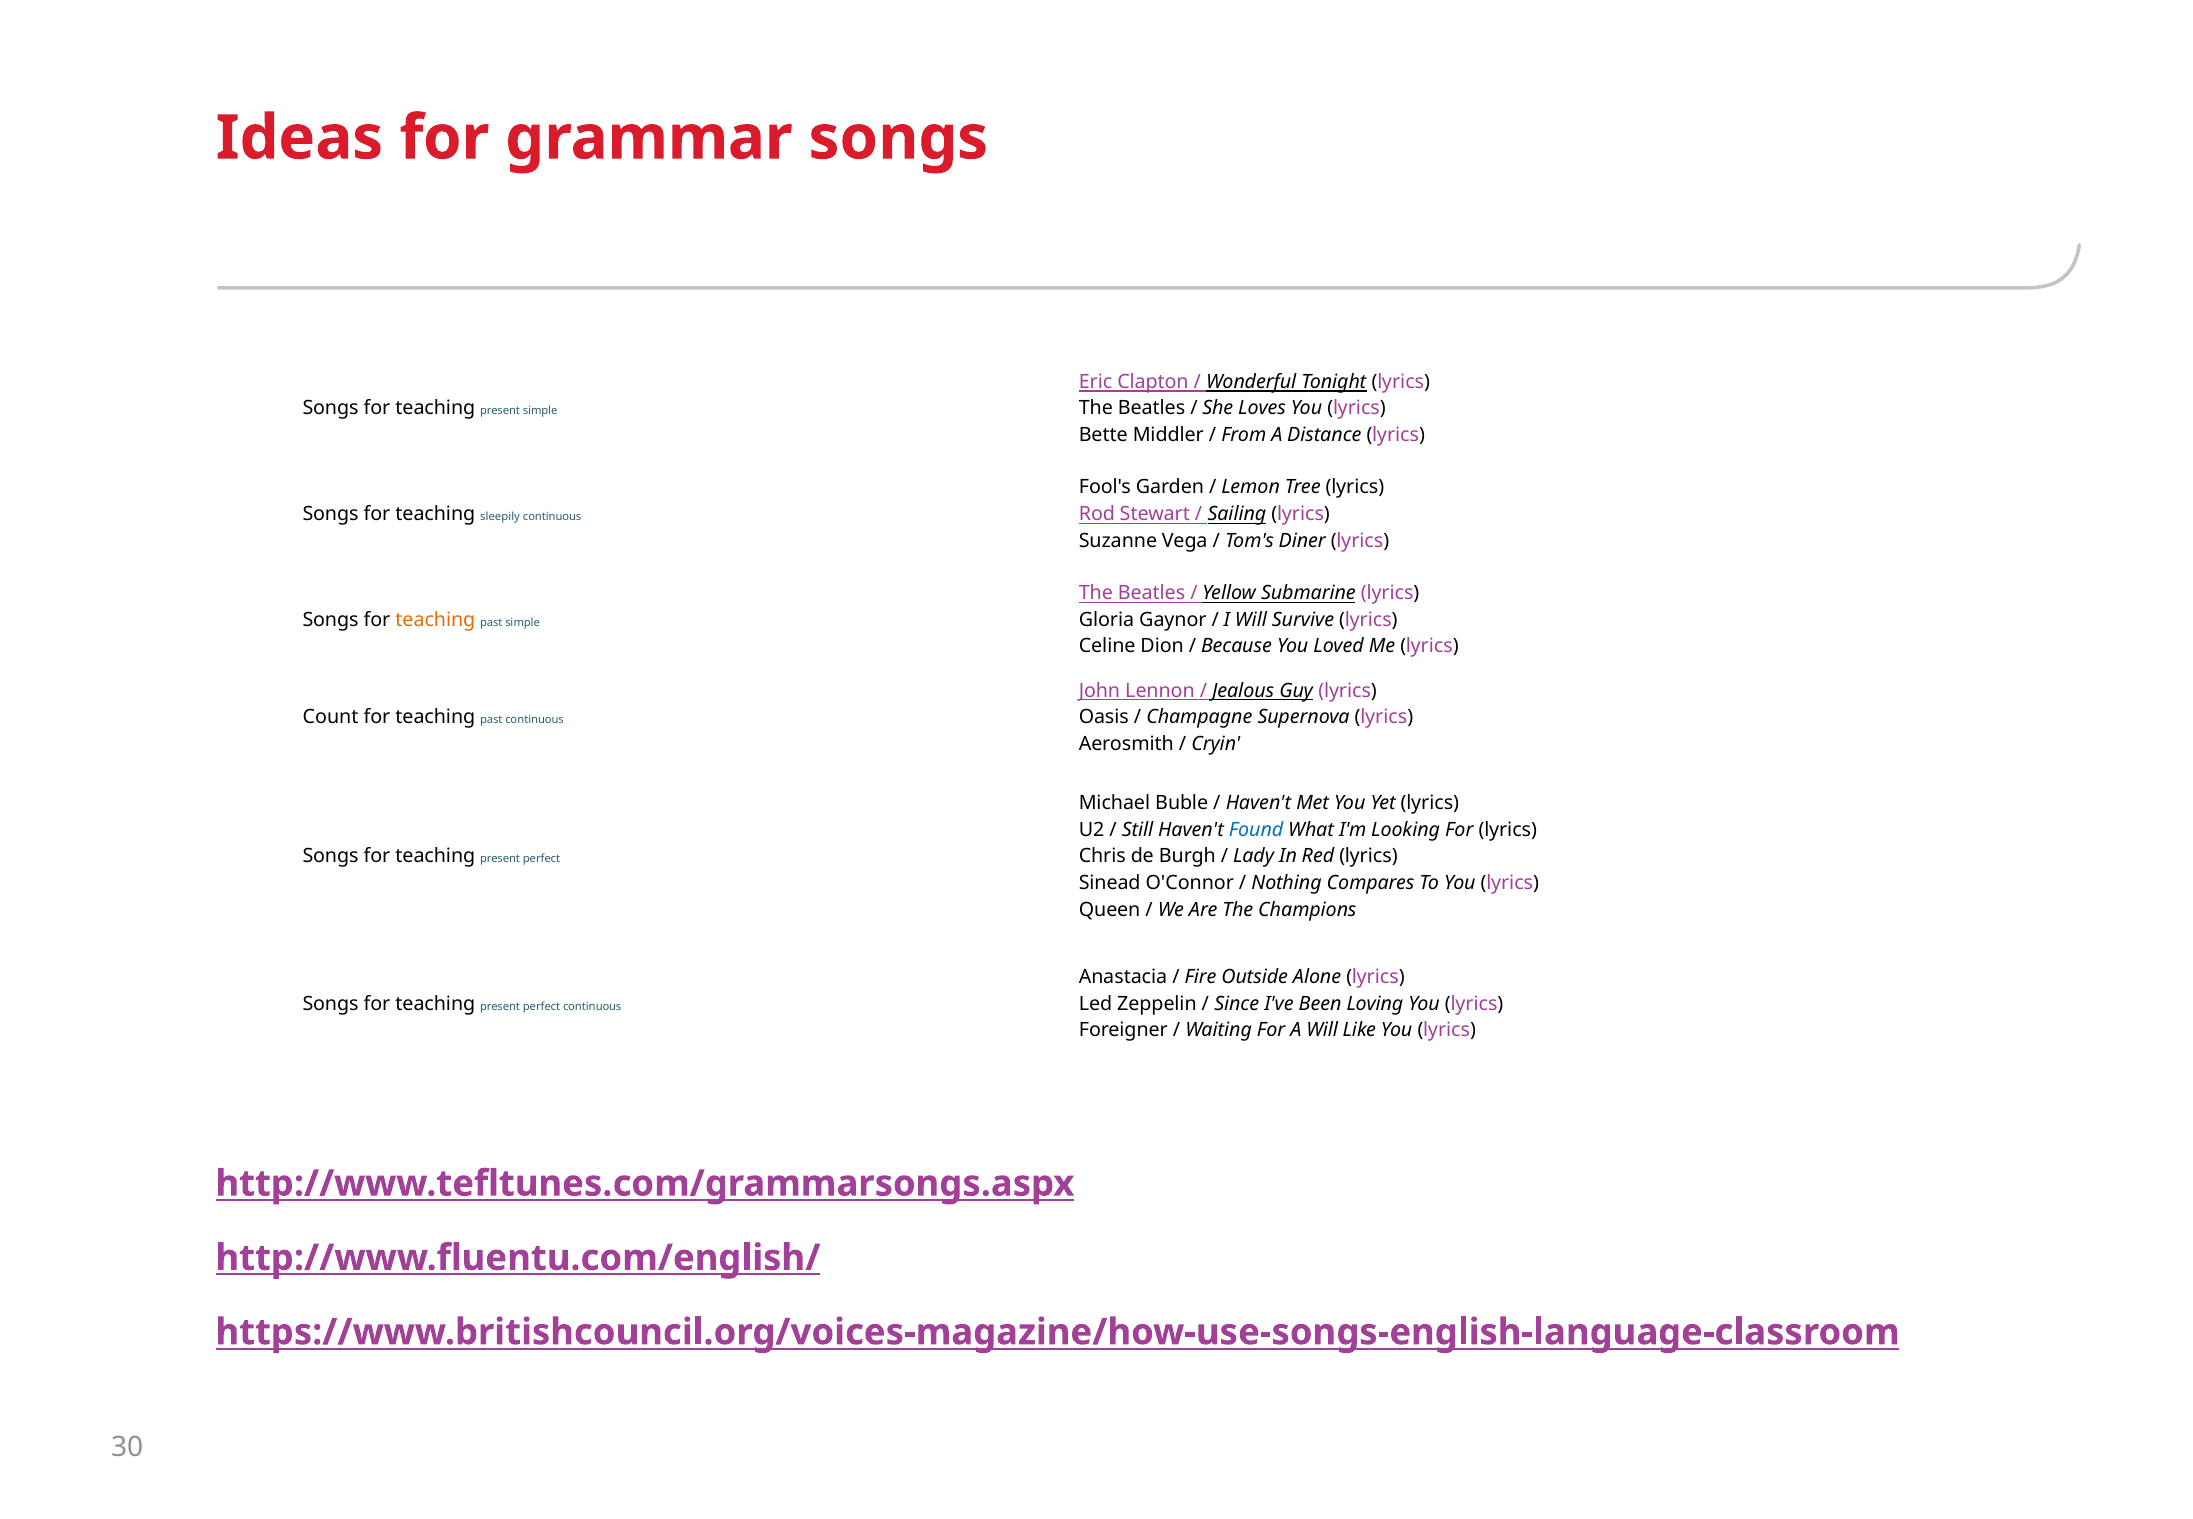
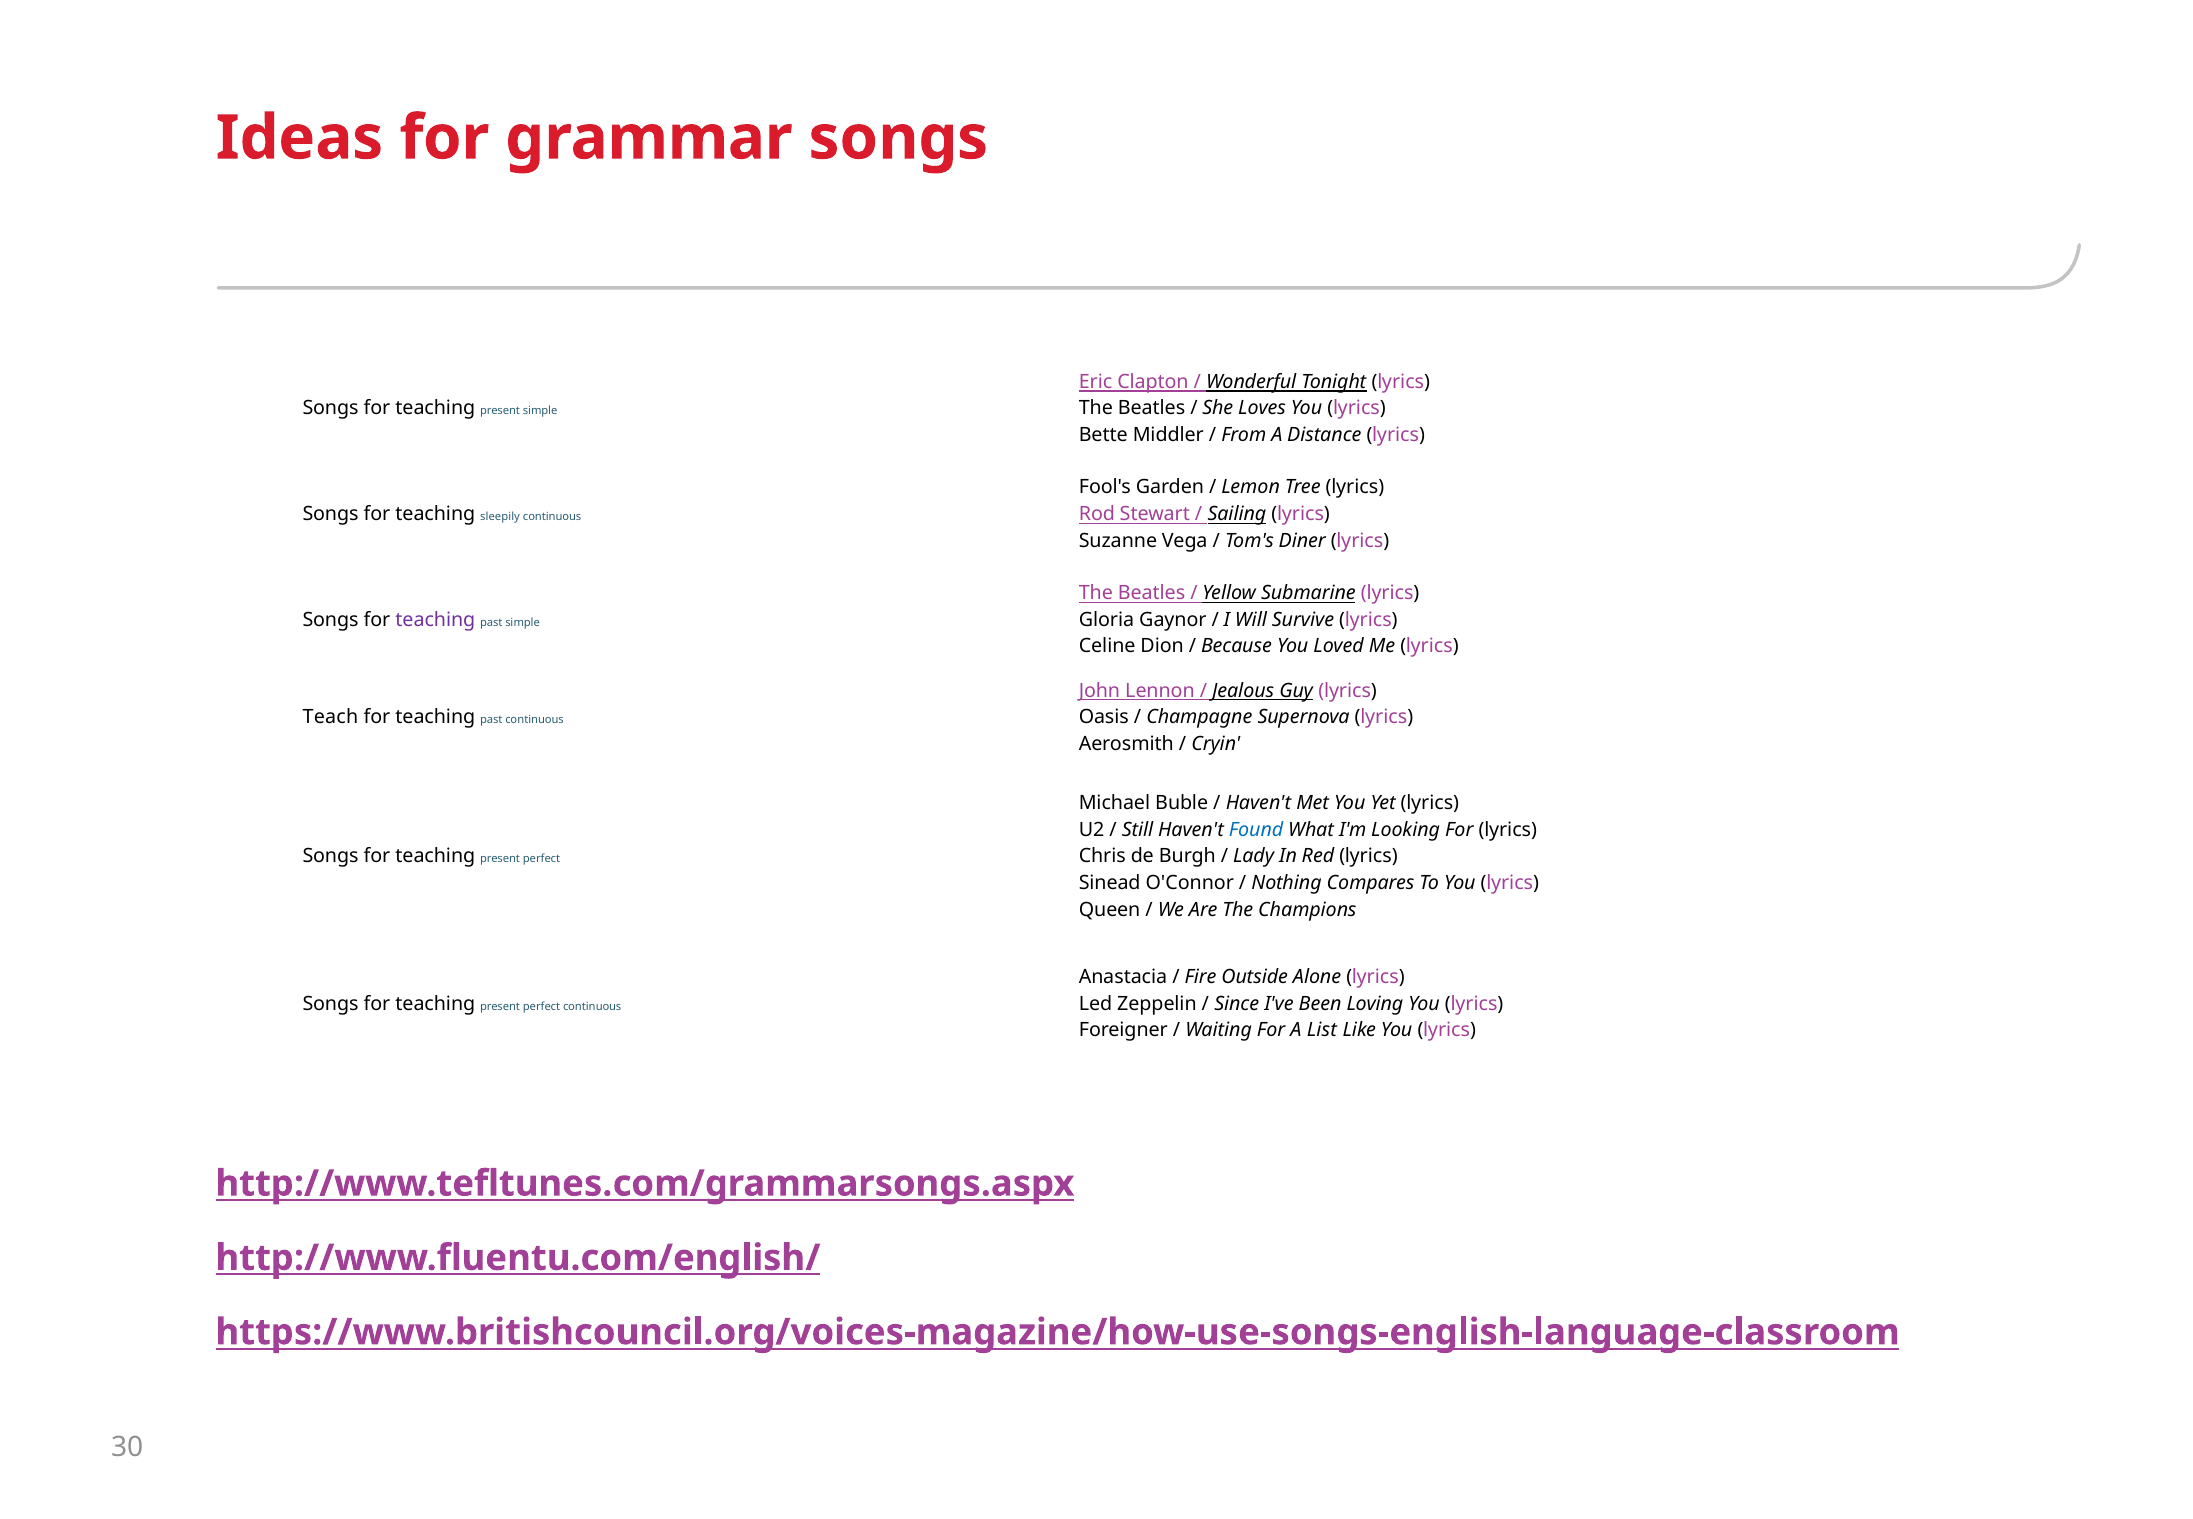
teaching at (435, 620) colour: orange -> purple
Count: Count -> Teach
A Will: Will -> List
